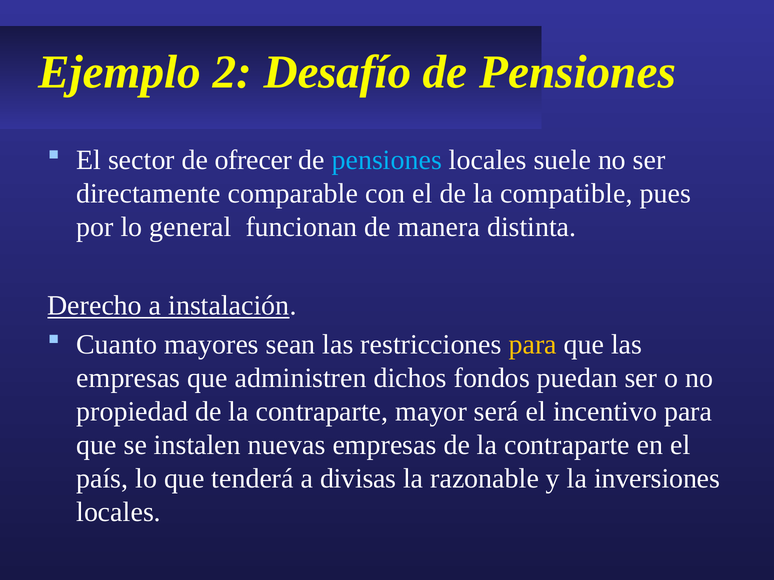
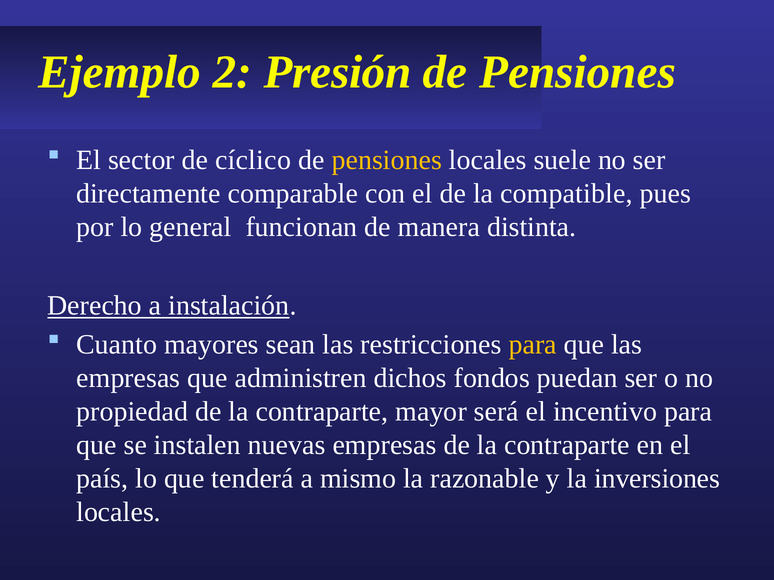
Desafío: Desafío -> Presión
ofrecer: ofrecer -> cíclico
pensiones at (387, 160) colour: light blue -> yellow
divisas: divisas -> mismo
